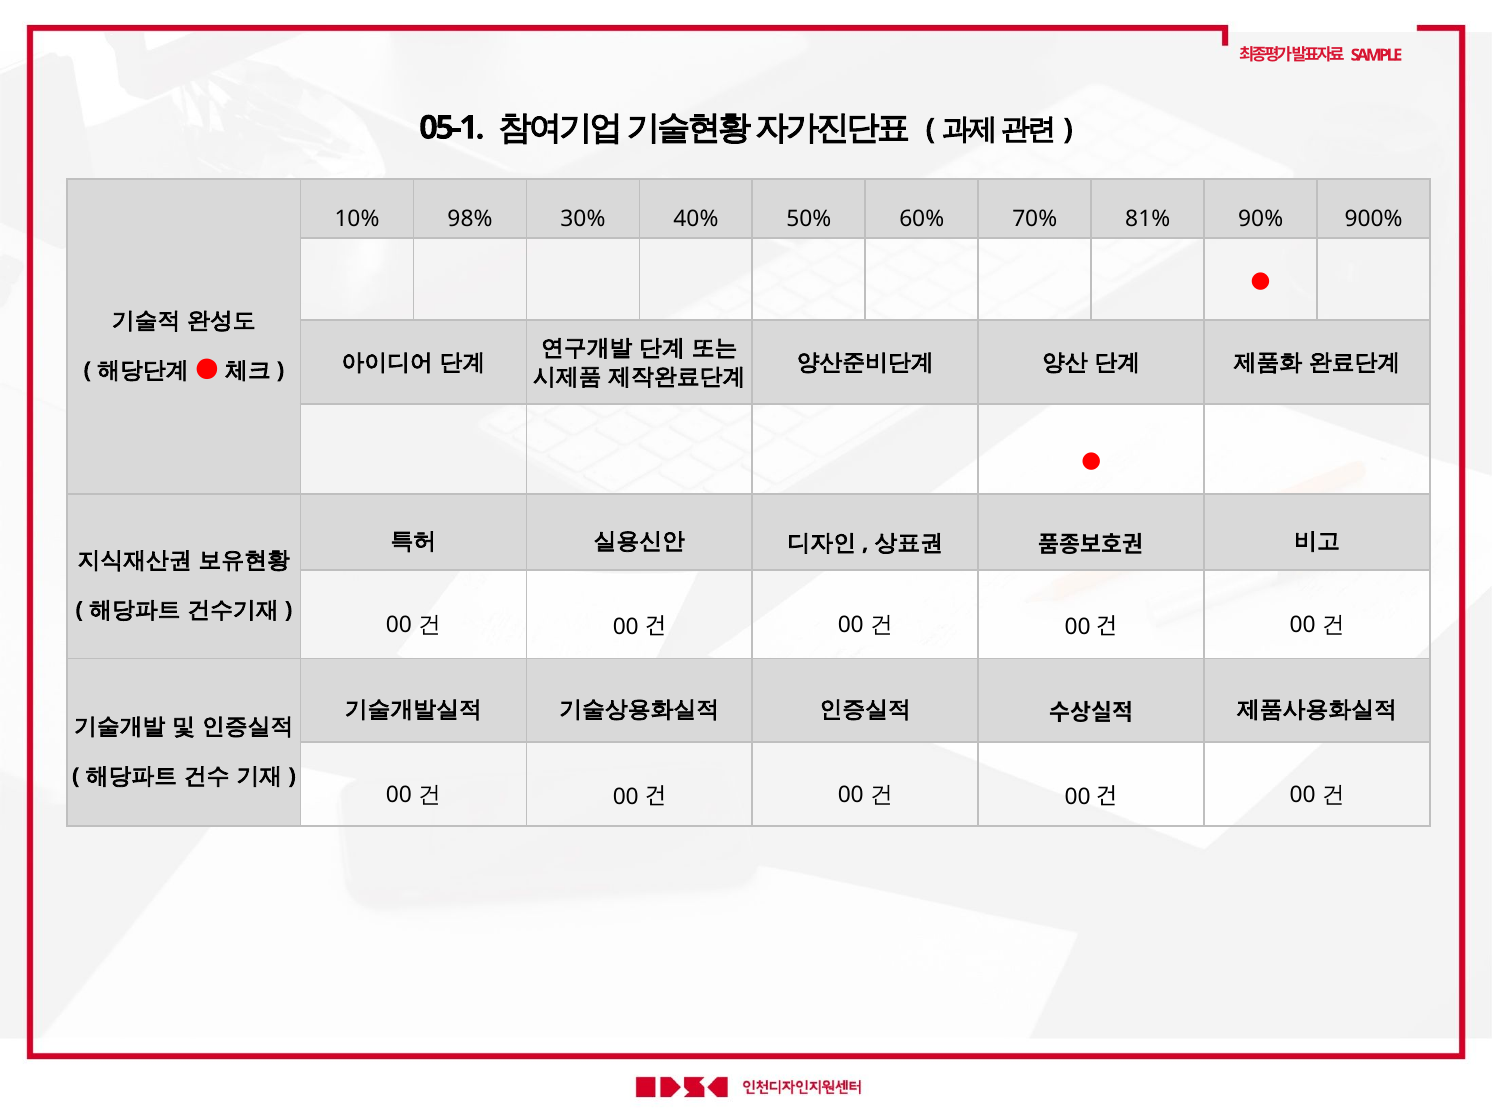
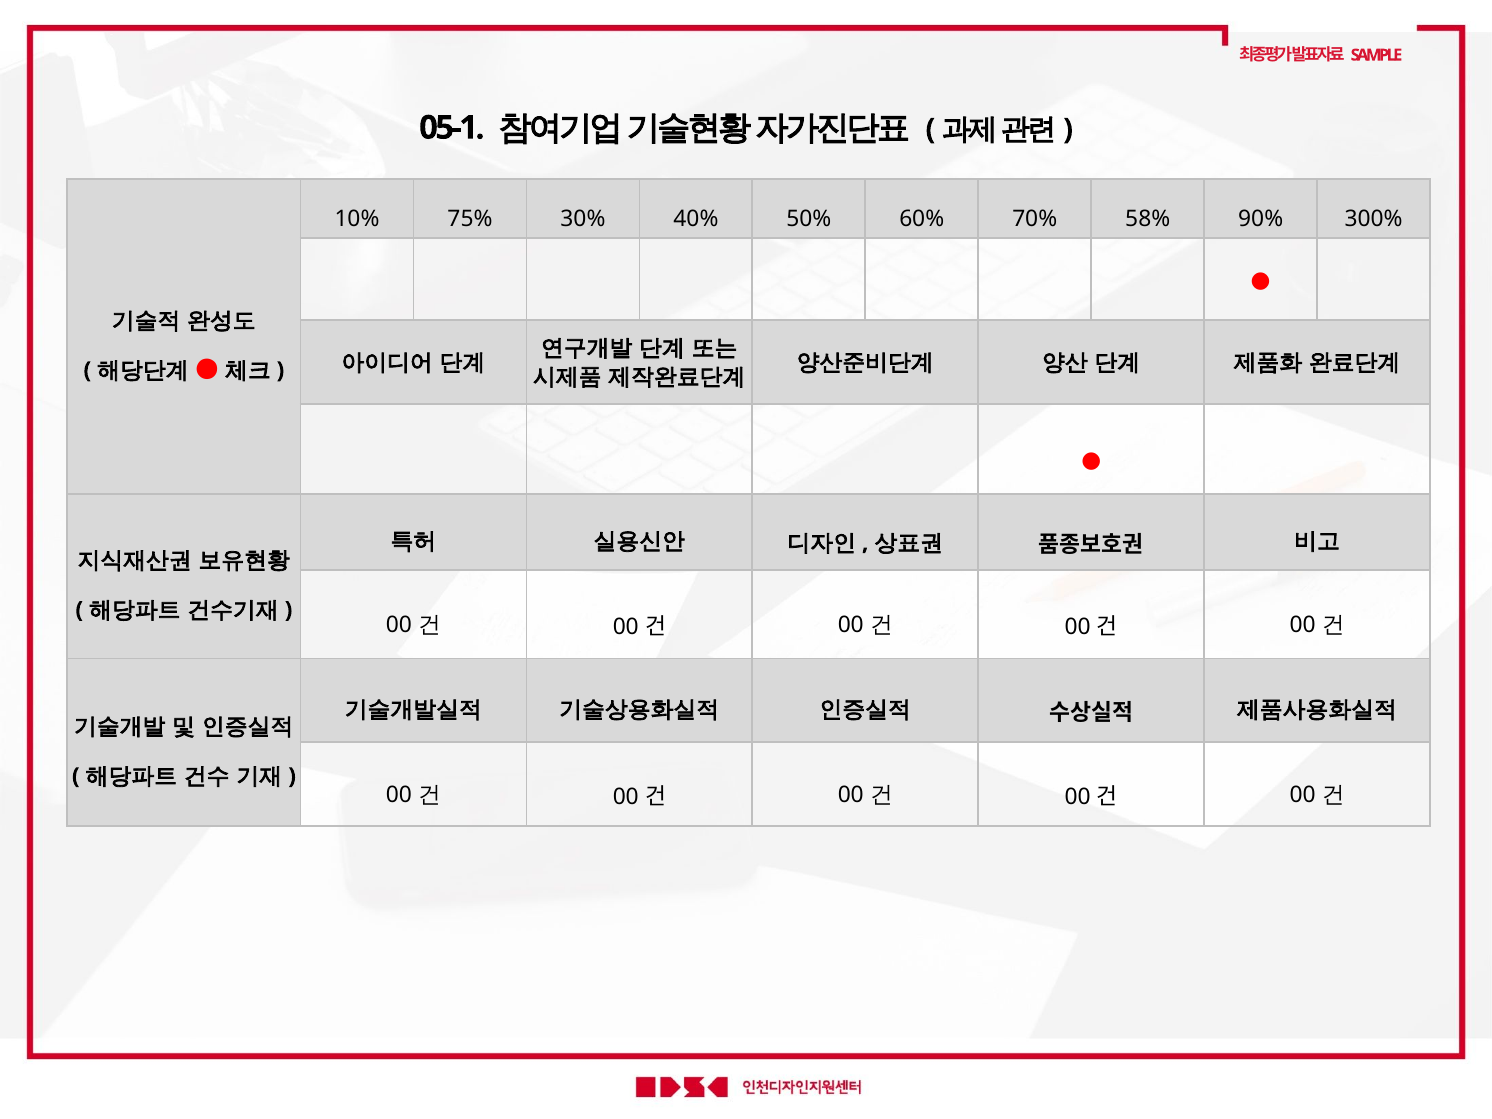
98%: 98% -> 75%
81%: 81% -> 58%
900%: 900% -> 300%
